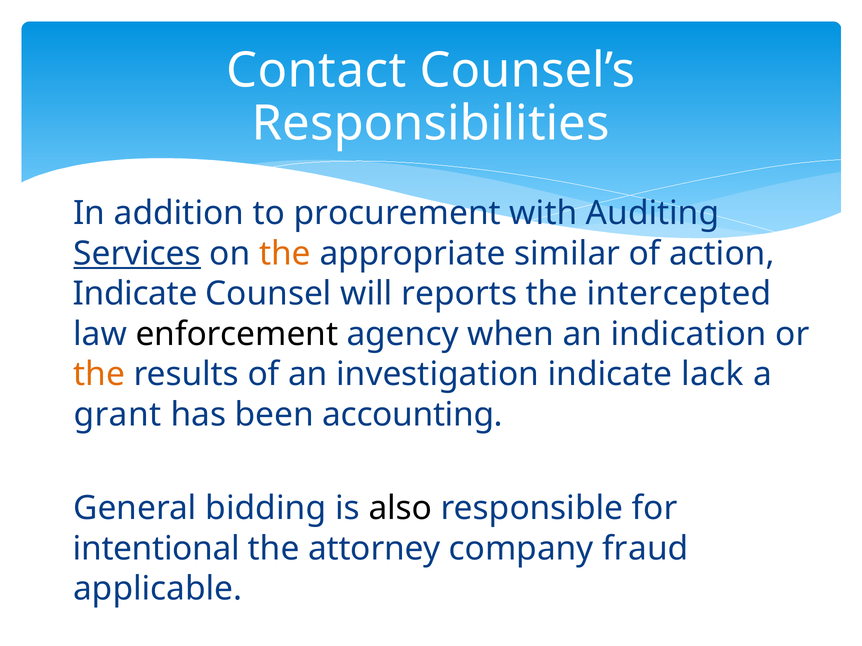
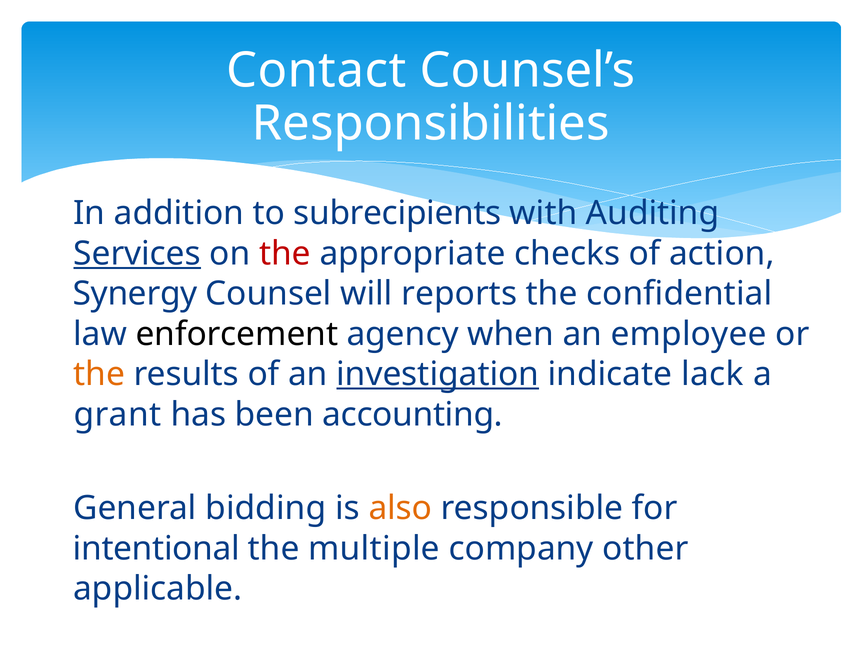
procurement: procurement -> subrecipients
the at (285, 254) colour: orange -> red
similar: similar -> checks
Indicate at (135, 294): Indicate -> Synergy
intercepted: intercepted -> confidential
indication: indication -> employee
investigation underline: none -> present
also colour: black -> orange
attorney: attorney -> multiple
fraud: fraud -> other
